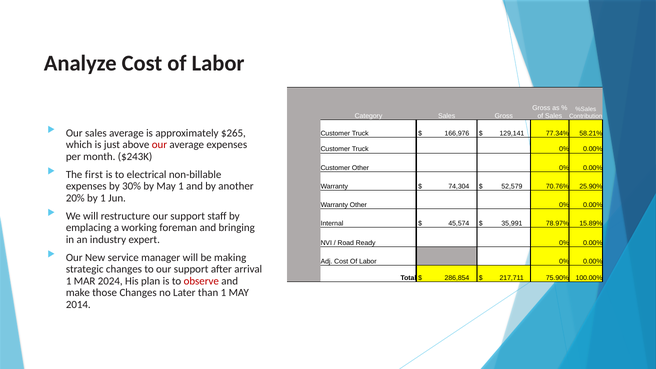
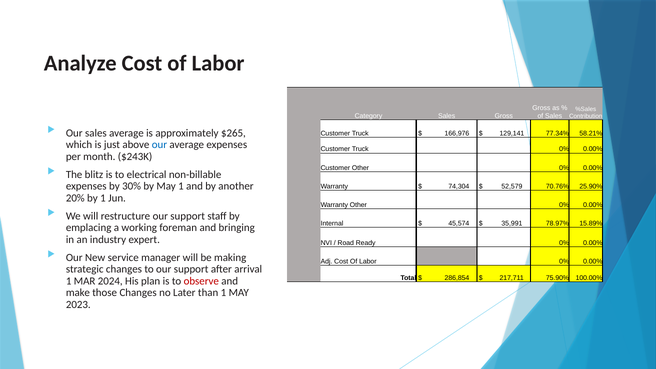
our at (159, 145) colour: red -> blue
first: first -> blitz
2014: 2014 -> 2023
